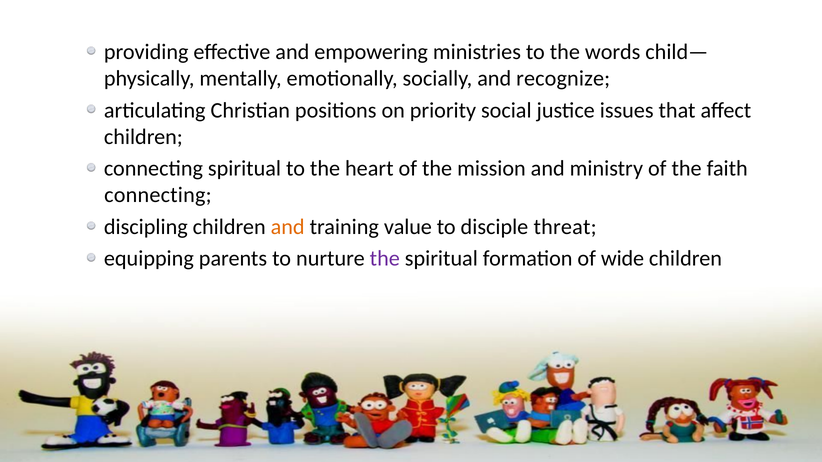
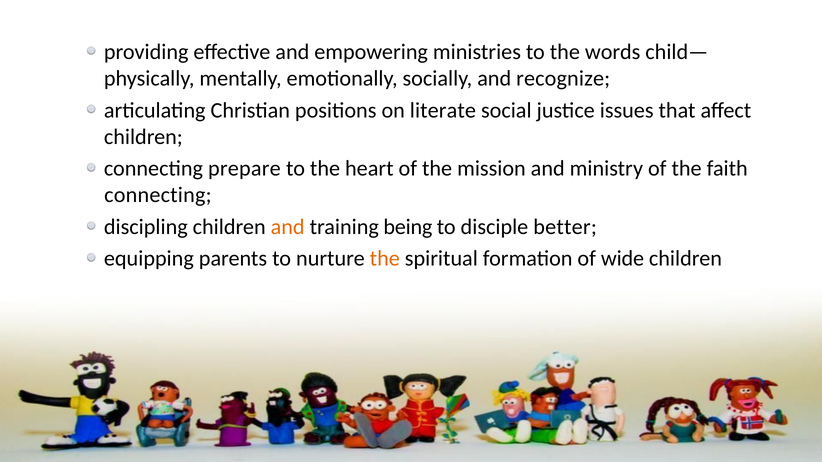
priority: priority -> literate
connecting spiritual: spiritual -> prepare
value: value -> being
threat: threat -> better
the at (385, 259) colour: purple -> orange
